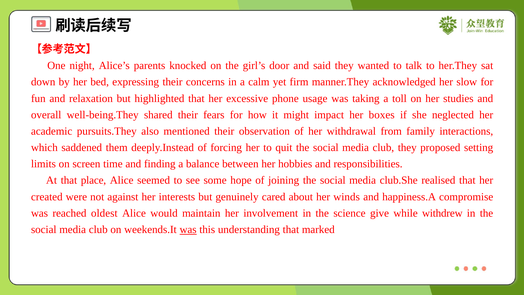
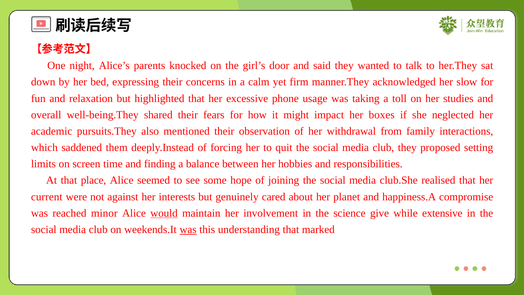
created: created -> current
winds: winds -> planet
oldest: oldest -> minor
would underline: none -> present
withdrew: withdrew -> extensive
